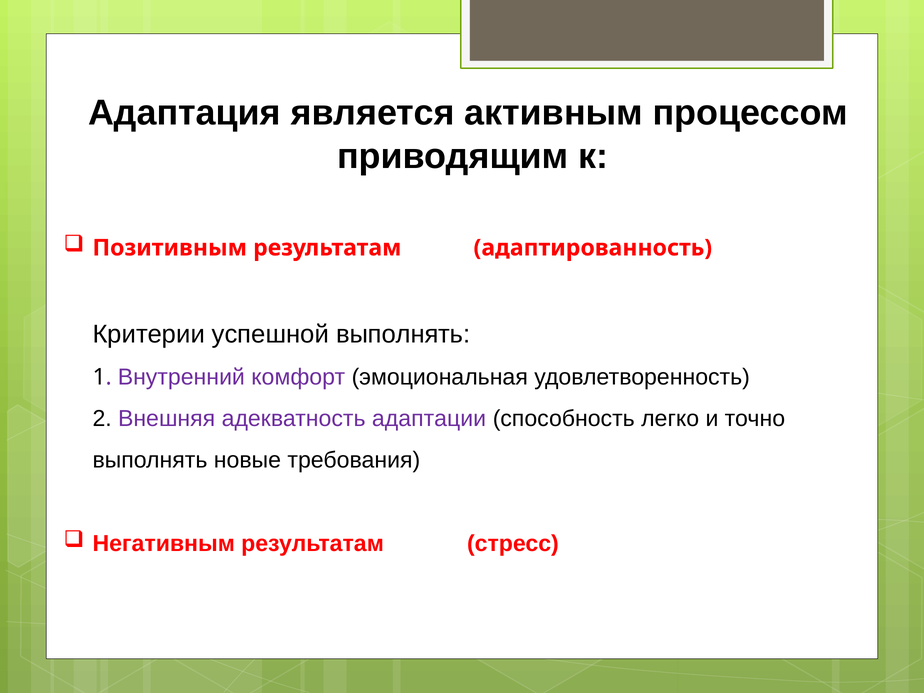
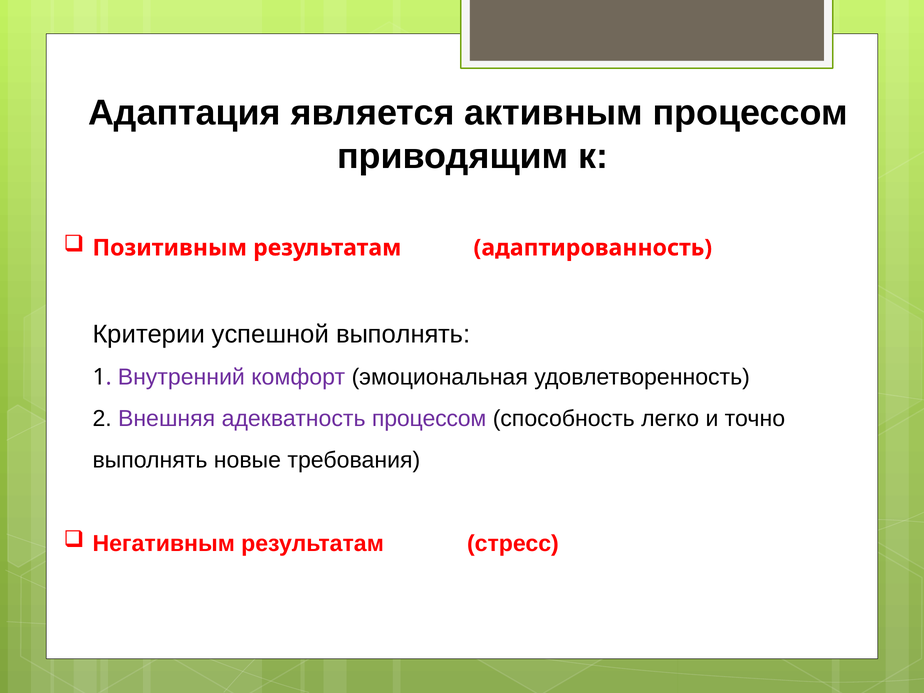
адекватность адаптации: адаптации -> процессом
